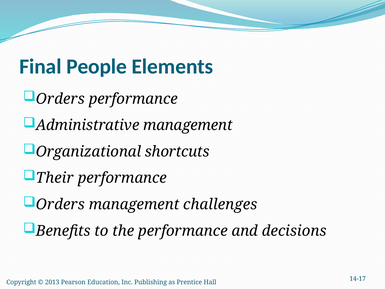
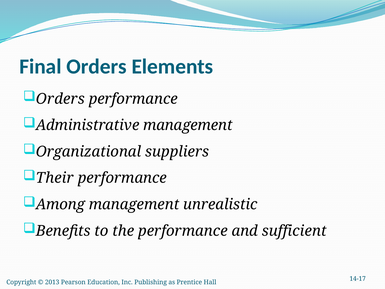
Final People: People -> Orders
shortcuts: shortcuts -> suppliers
Orders at (60, 204): Orders -> Among
challenges: challenges -> unrealistic
decisions: decisions -> sufficient
